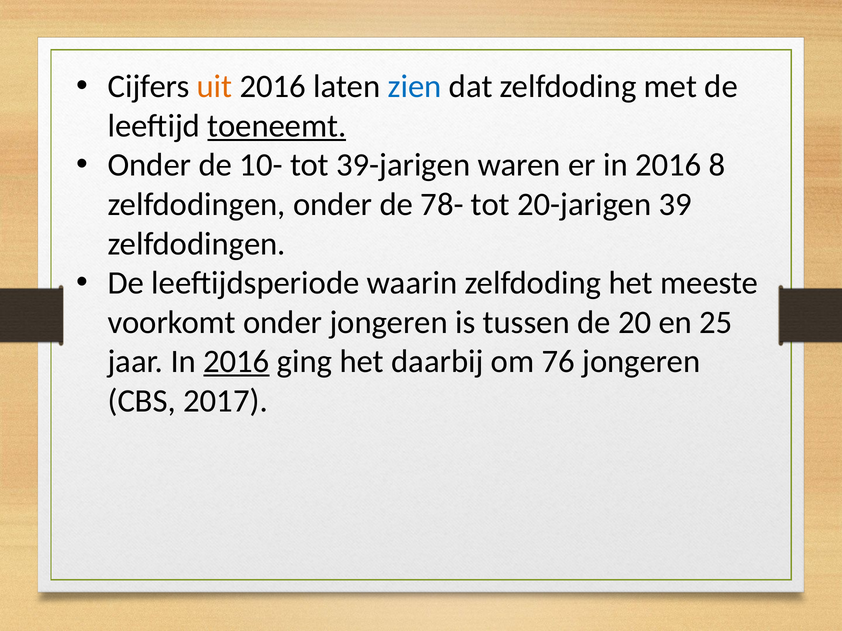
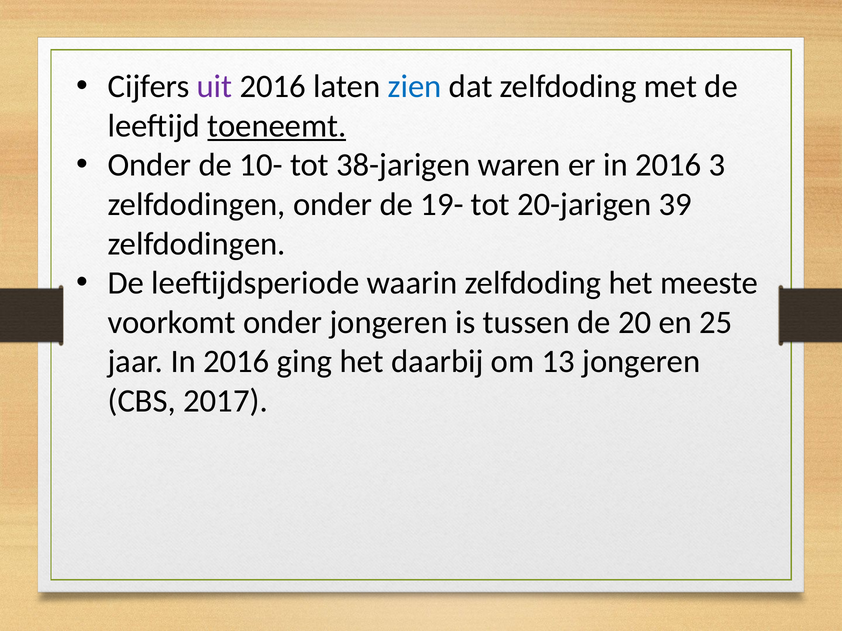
uit colour: orange -> purple
39-jarigen: 39-jarigen -> 38-jarigen
8: 8 -> 3
78-: 78- -> 19-
2016 at (236, 362) underline: present -> none
76: 76 -> 13
